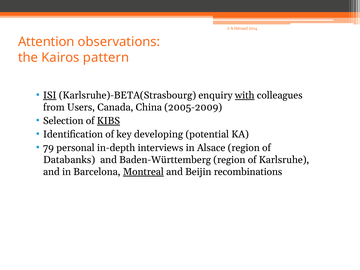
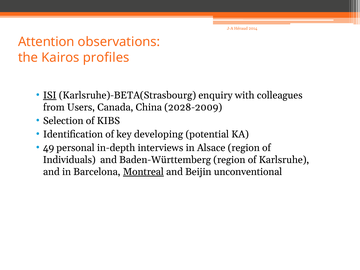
pattern: pattern -> profiles
with underline: present -> none
2005-2009: 2005-2009 -> 2028-2009
KIBS underline: present -> none
79: 79 -> 49
Databanks: Databanks -> Individuals
recombinations: recombinations -> unconventional
